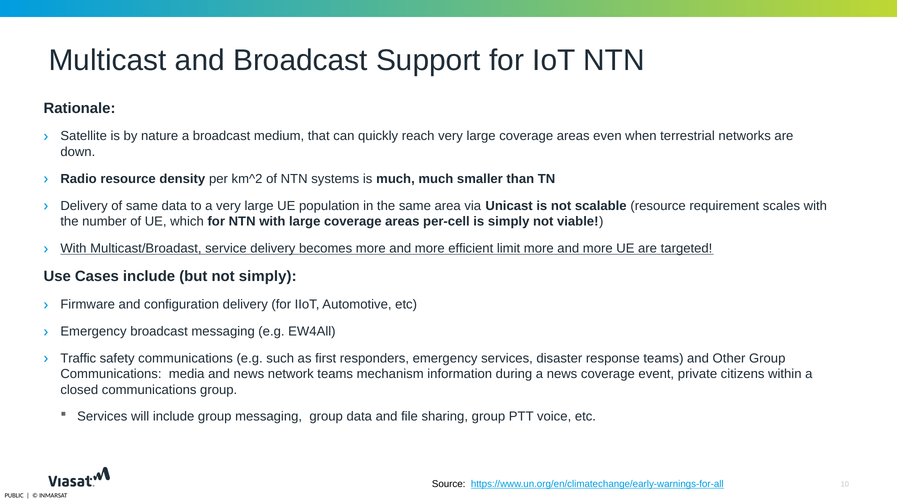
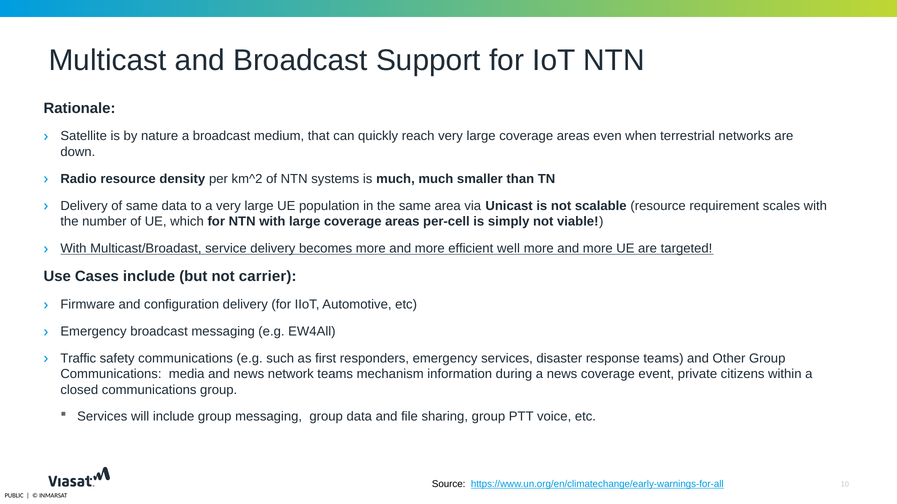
limit: limit -> well
not simply: simply -> carrier
